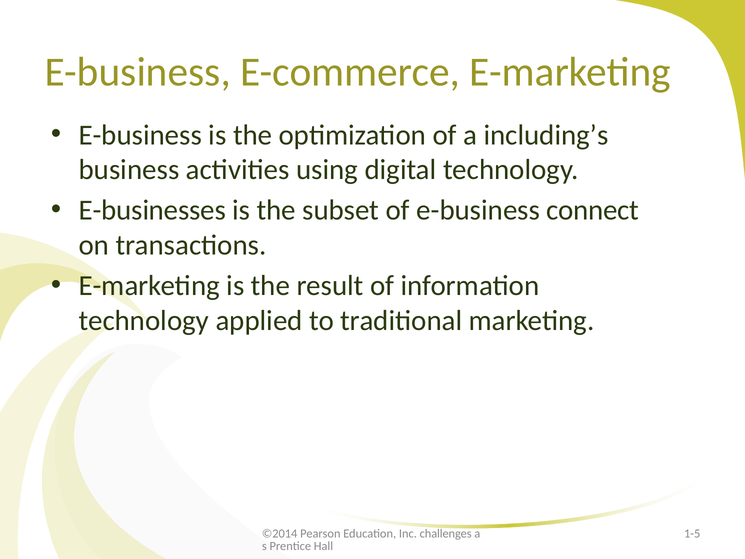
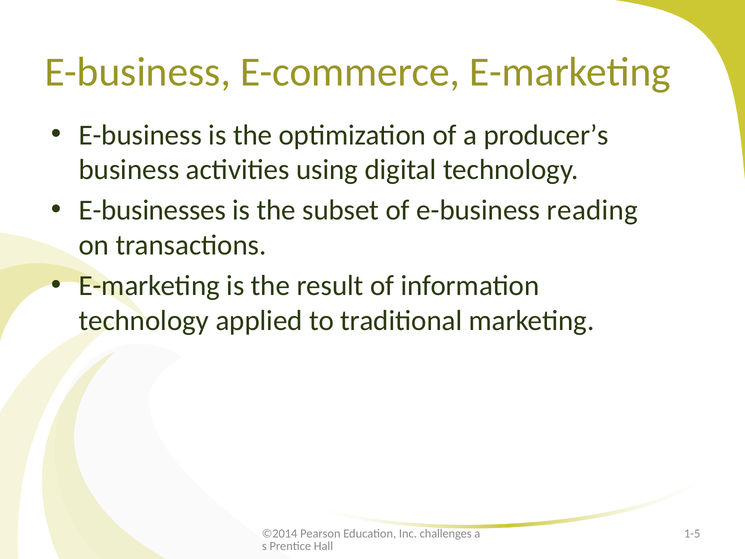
including’s: including’s -> producer’s
connect: connect -> reading
